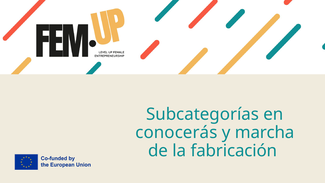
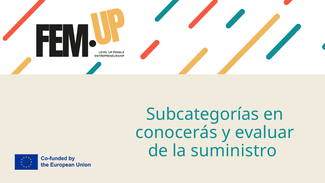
marcha: marcha -> evaluar
fabricación: fabricación -> suministro
